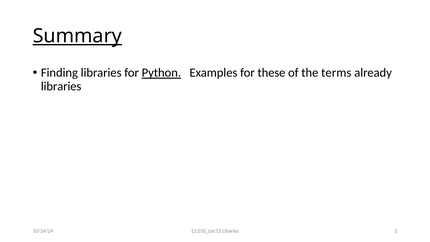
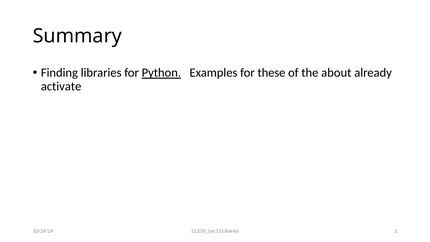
Summary underline: present -> none
terms: terms -> about
libraries at (61, 86): libraries -> activate
